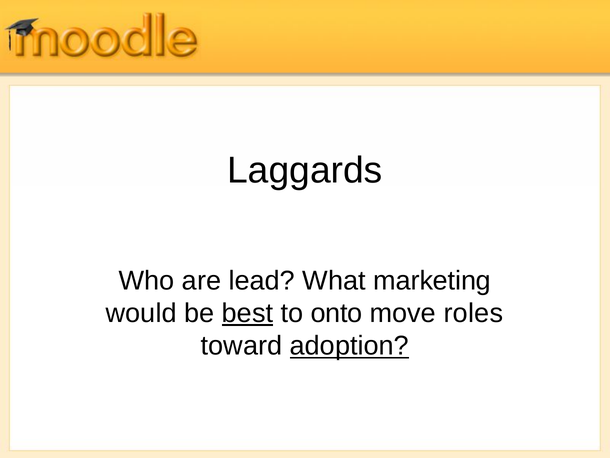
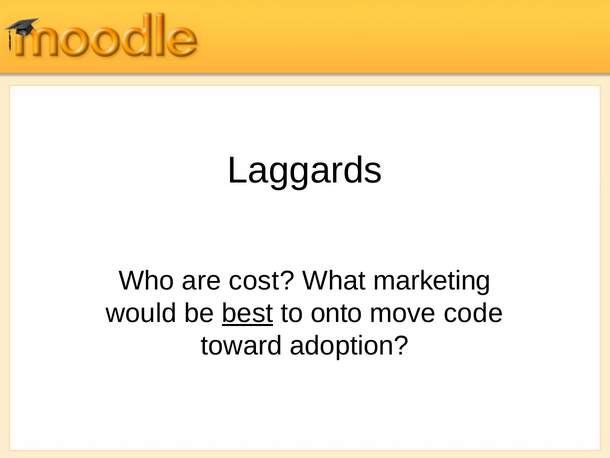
lead: lead -> cost
roles: roles -> code
adoption underline: present -> none
